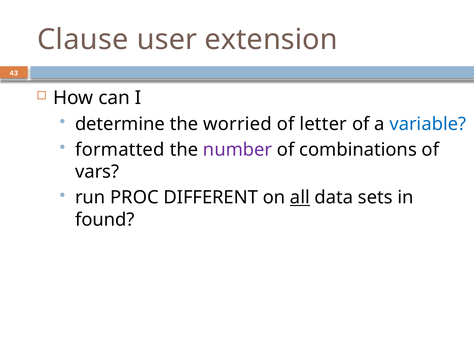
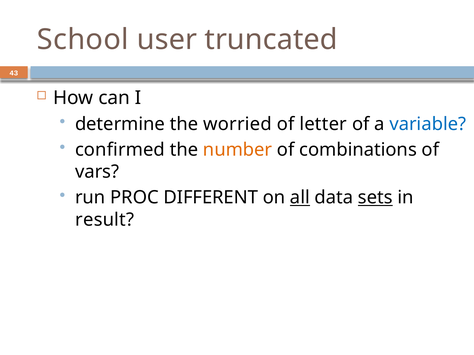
Clause: Clause -> School
extension: extension -> truncated
formatted: formatted -> confirmed
number colour: purple -> orange
sets underline: none -> present
found: found -> result
